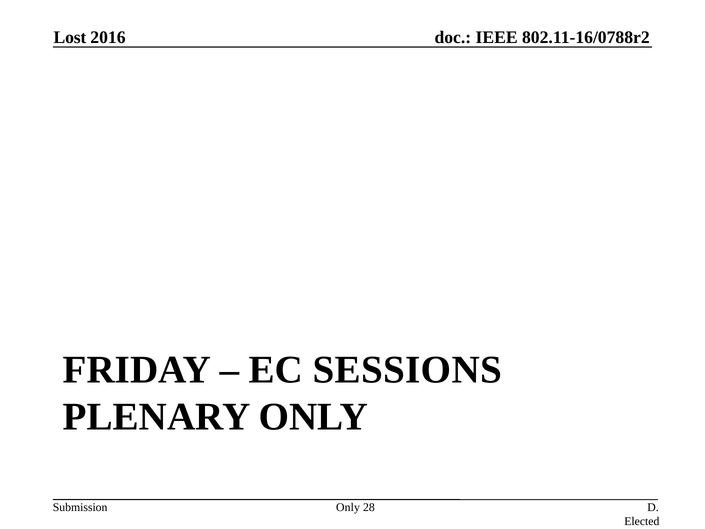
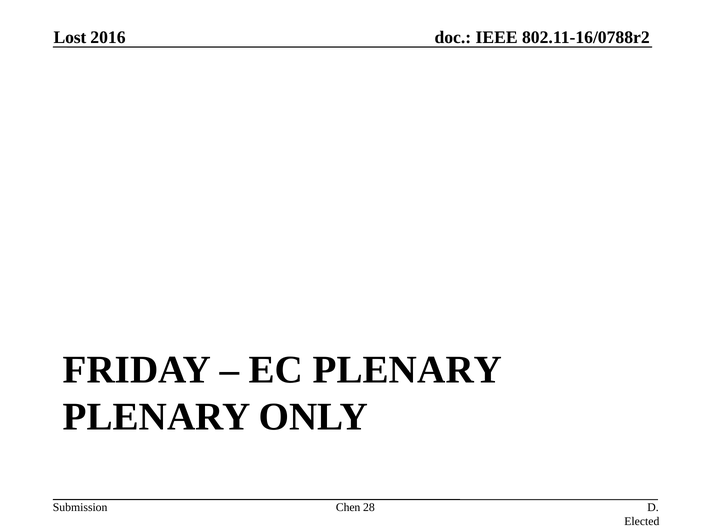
EC SESSIONS: SESSIONS -> PLENARY
Only at (348, 507): Only -> Chen
